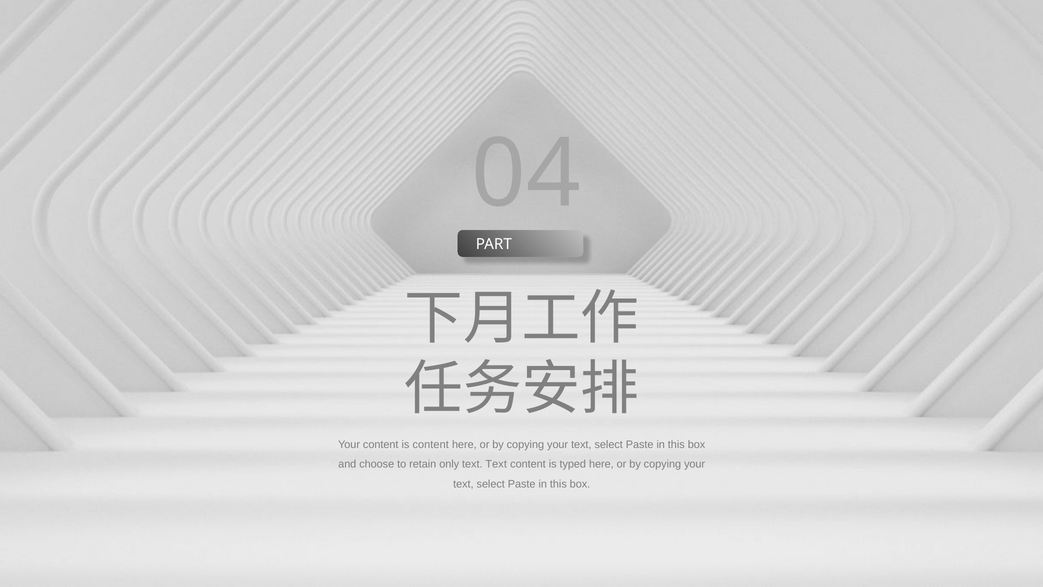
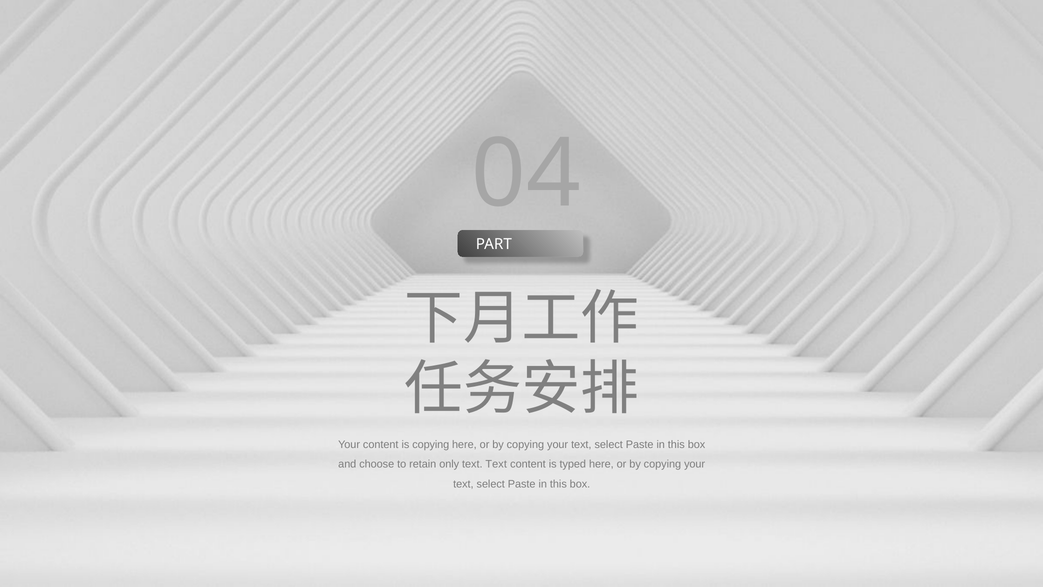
is content: content -> copying
